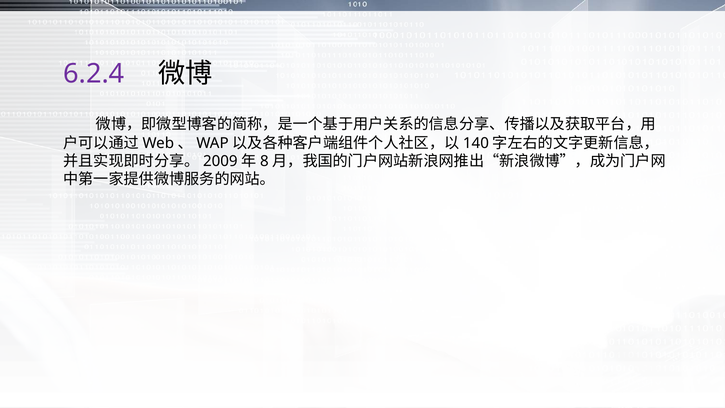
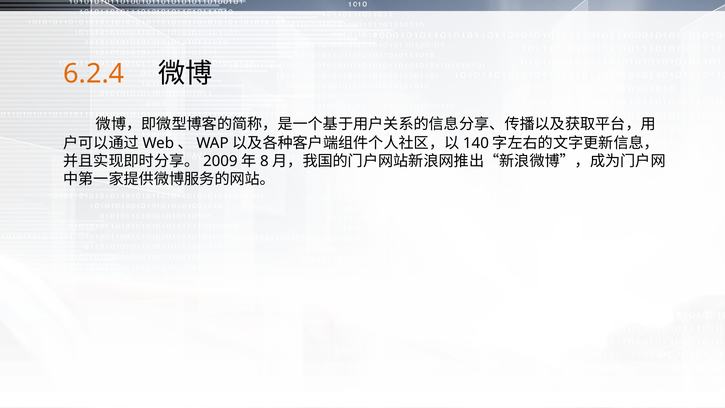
6.2.4 colour: purple -> orange
